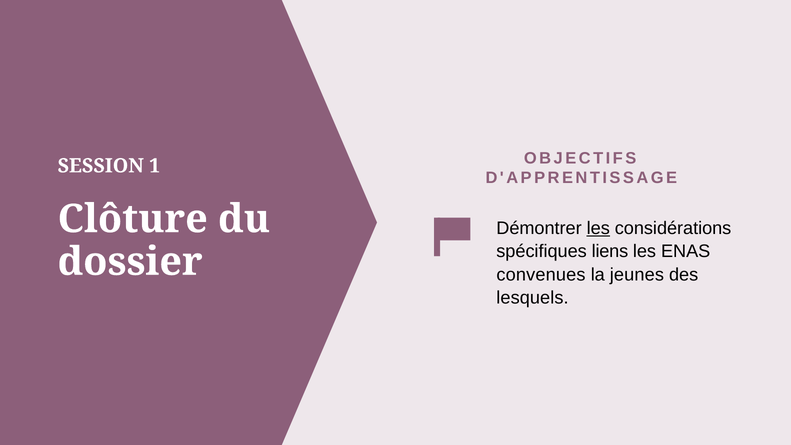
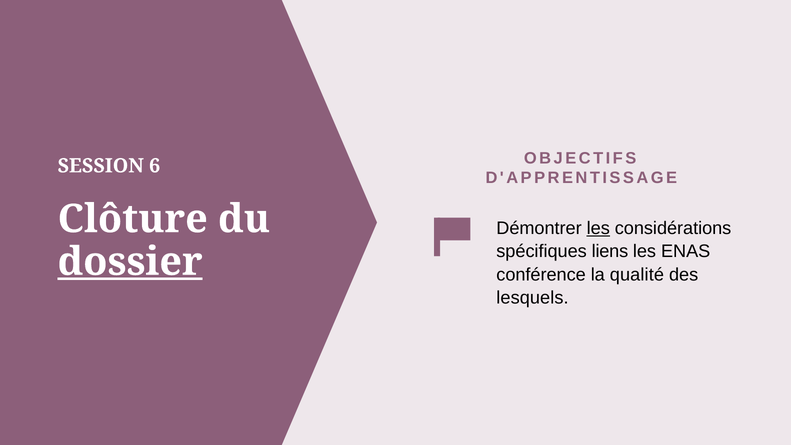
1: 1 -> 6
dossier underline: none -> present
convenues: convenues -> conférence
jeunes: jeunes -> qualité
